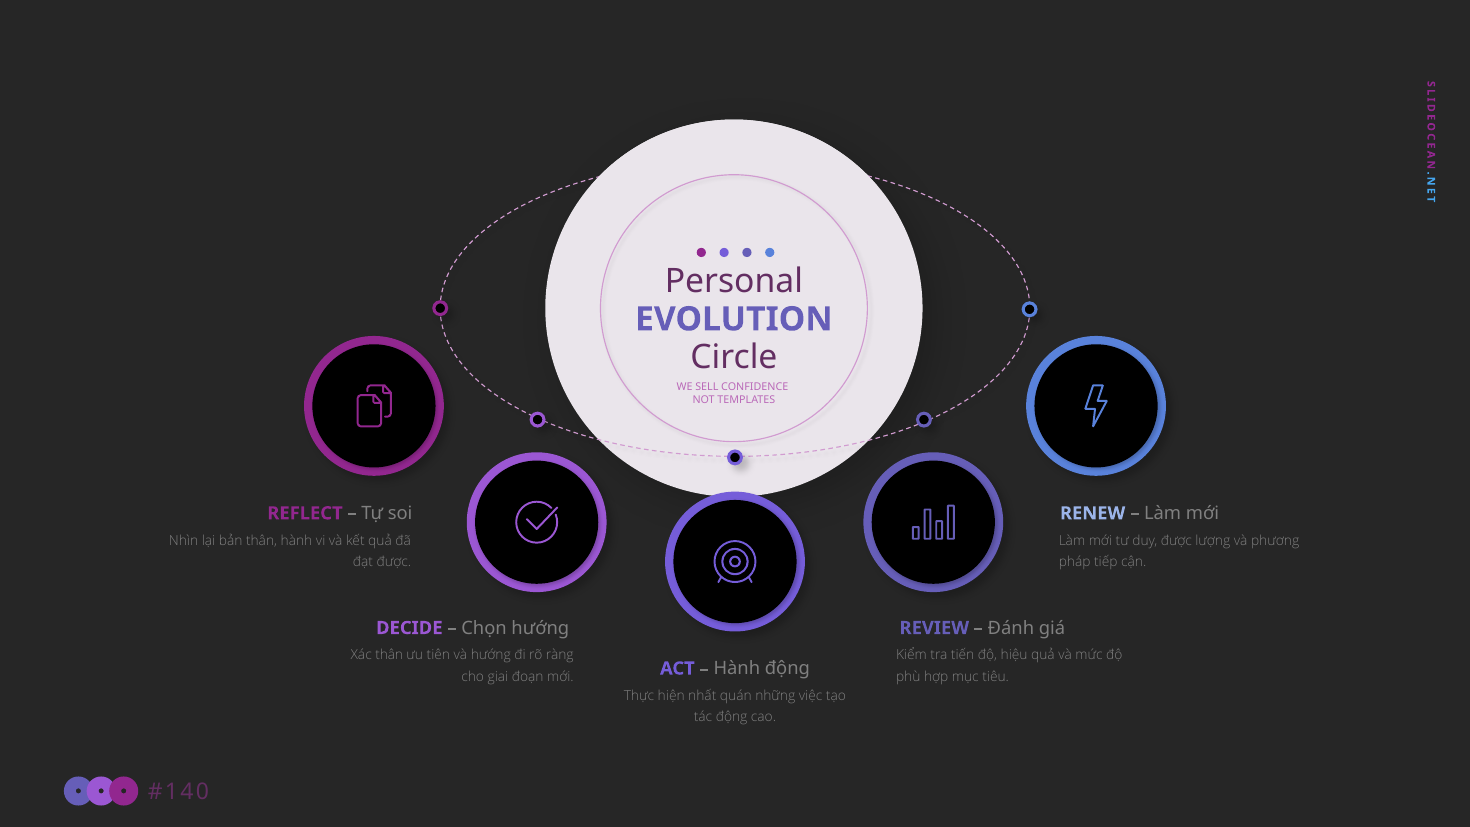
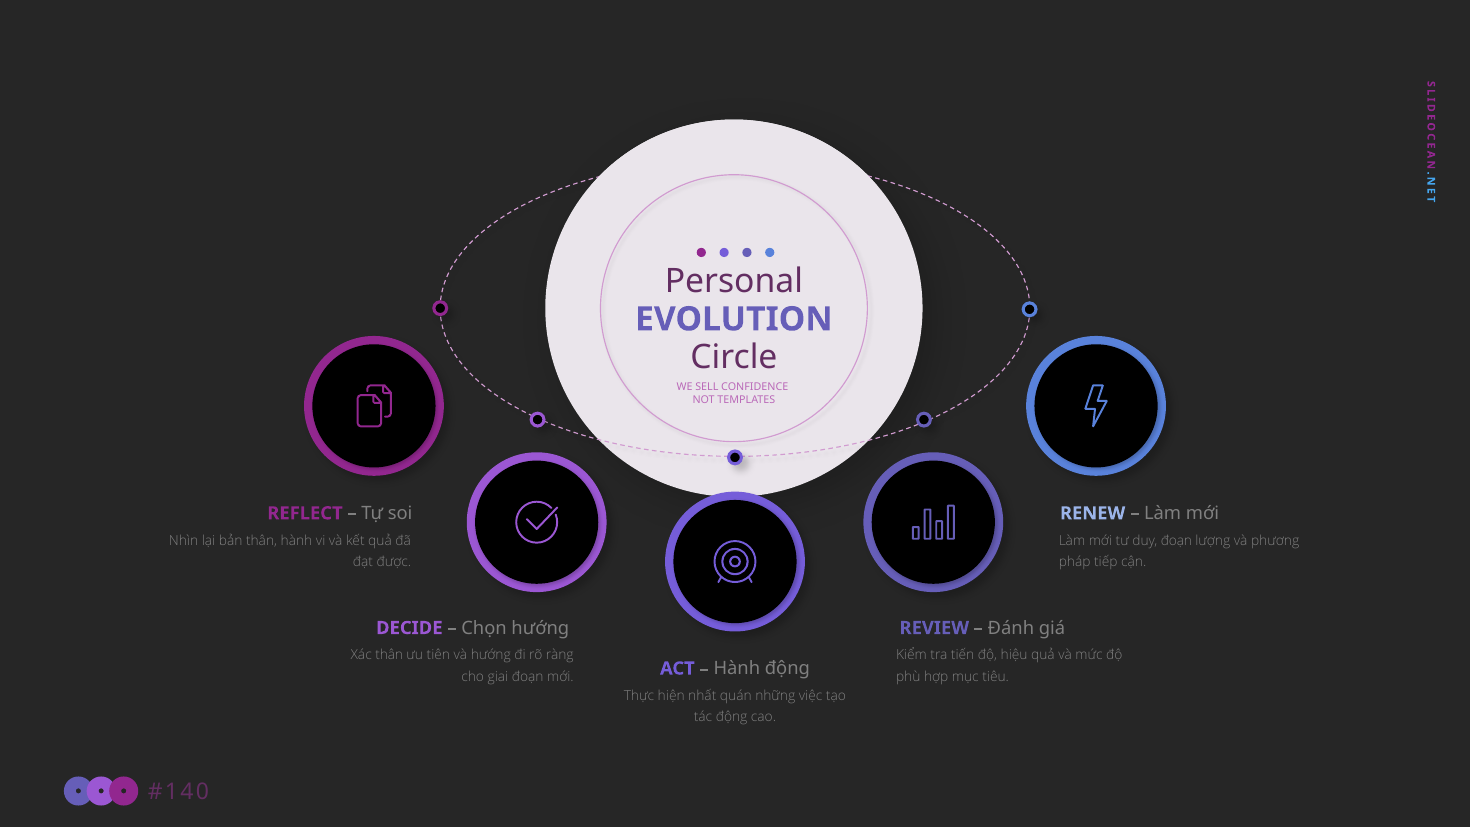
duy được: được -> đoạn
